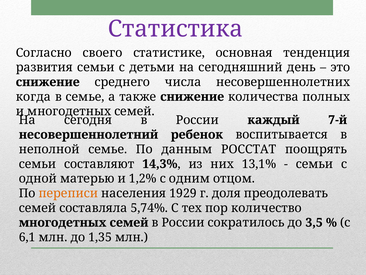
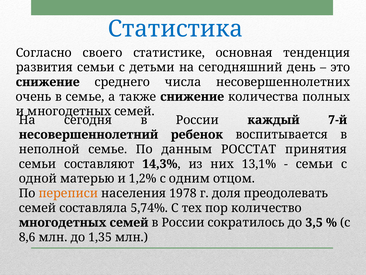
Статистика colour: purple -> blue
когда: когда -> очень
поощрять: поощрять -> принятия
1929: 1929 -> 1978
6,1: 6,1 -> 8,6
